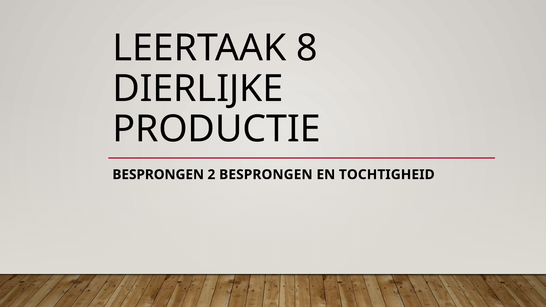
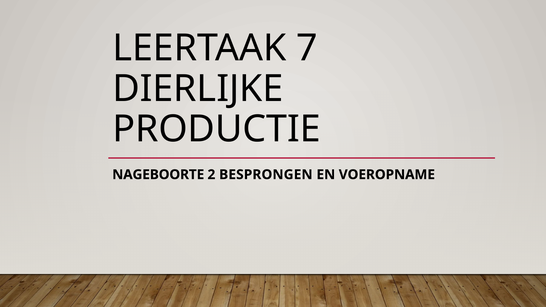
8: 8 -> 7
BESPRONGEN at (158, 175): BESPRONGEN -> NAGEBOORTE
TOCHTIGHEID: TOCHTIGHEID -> VOEROPNAME
